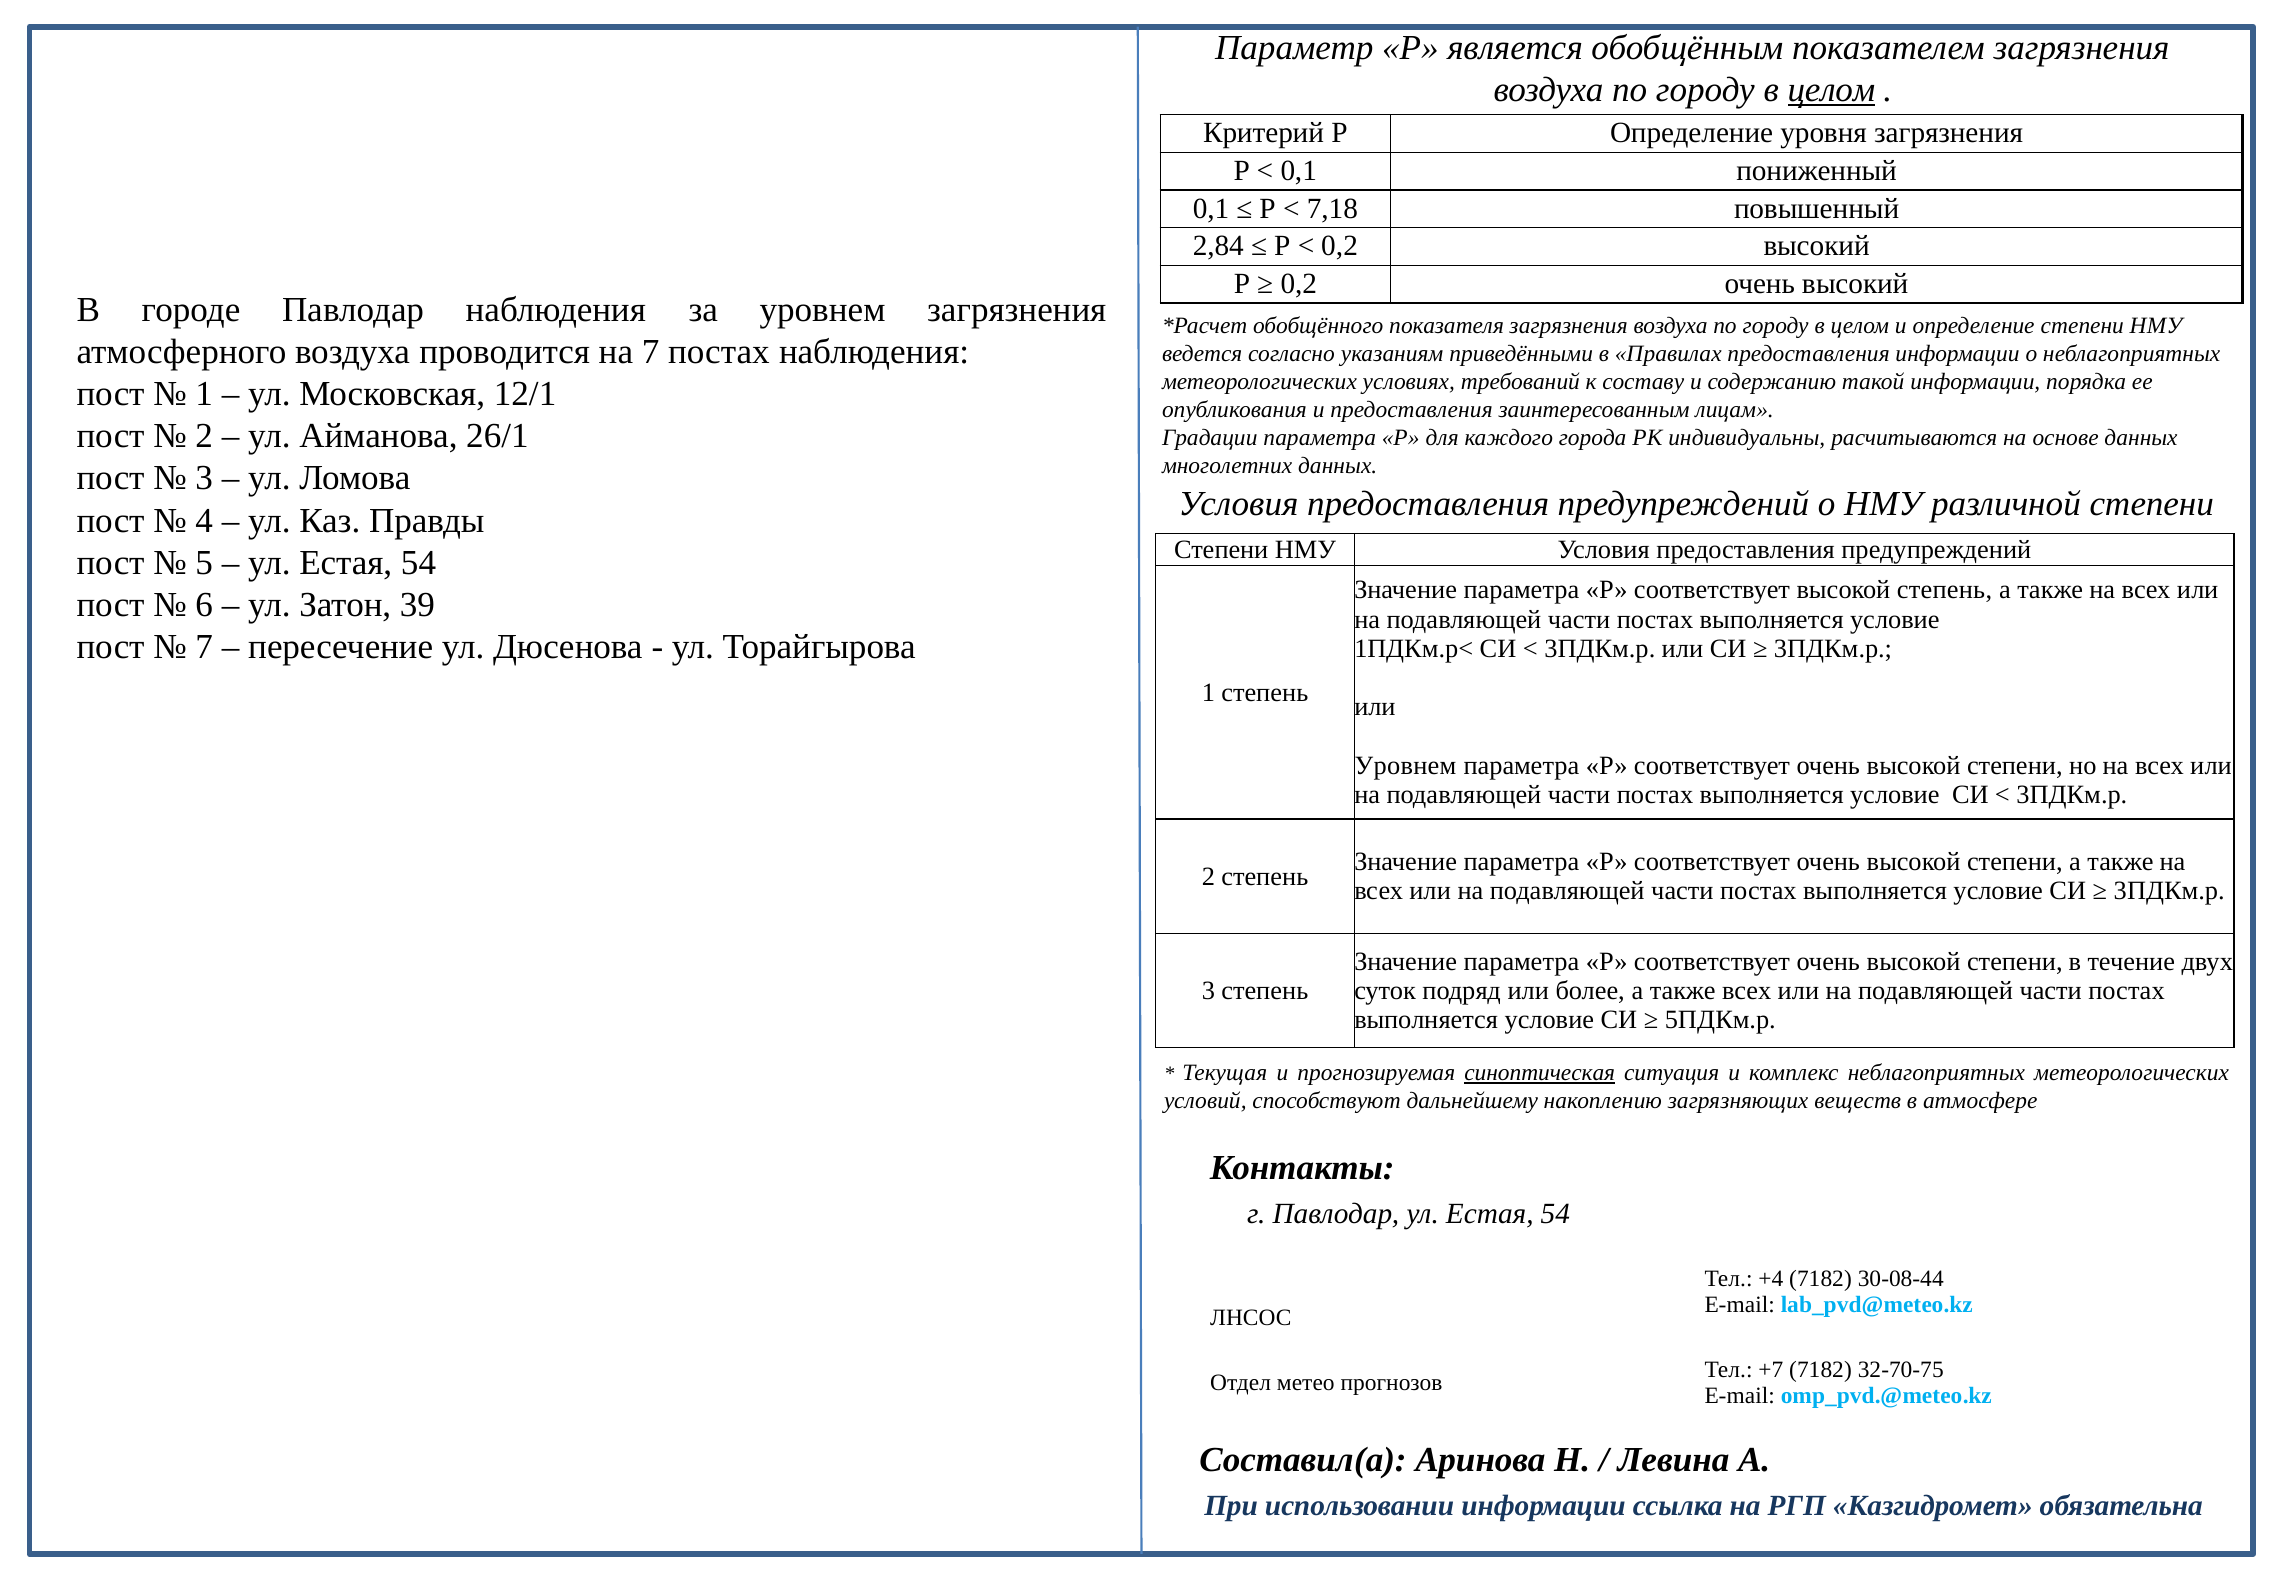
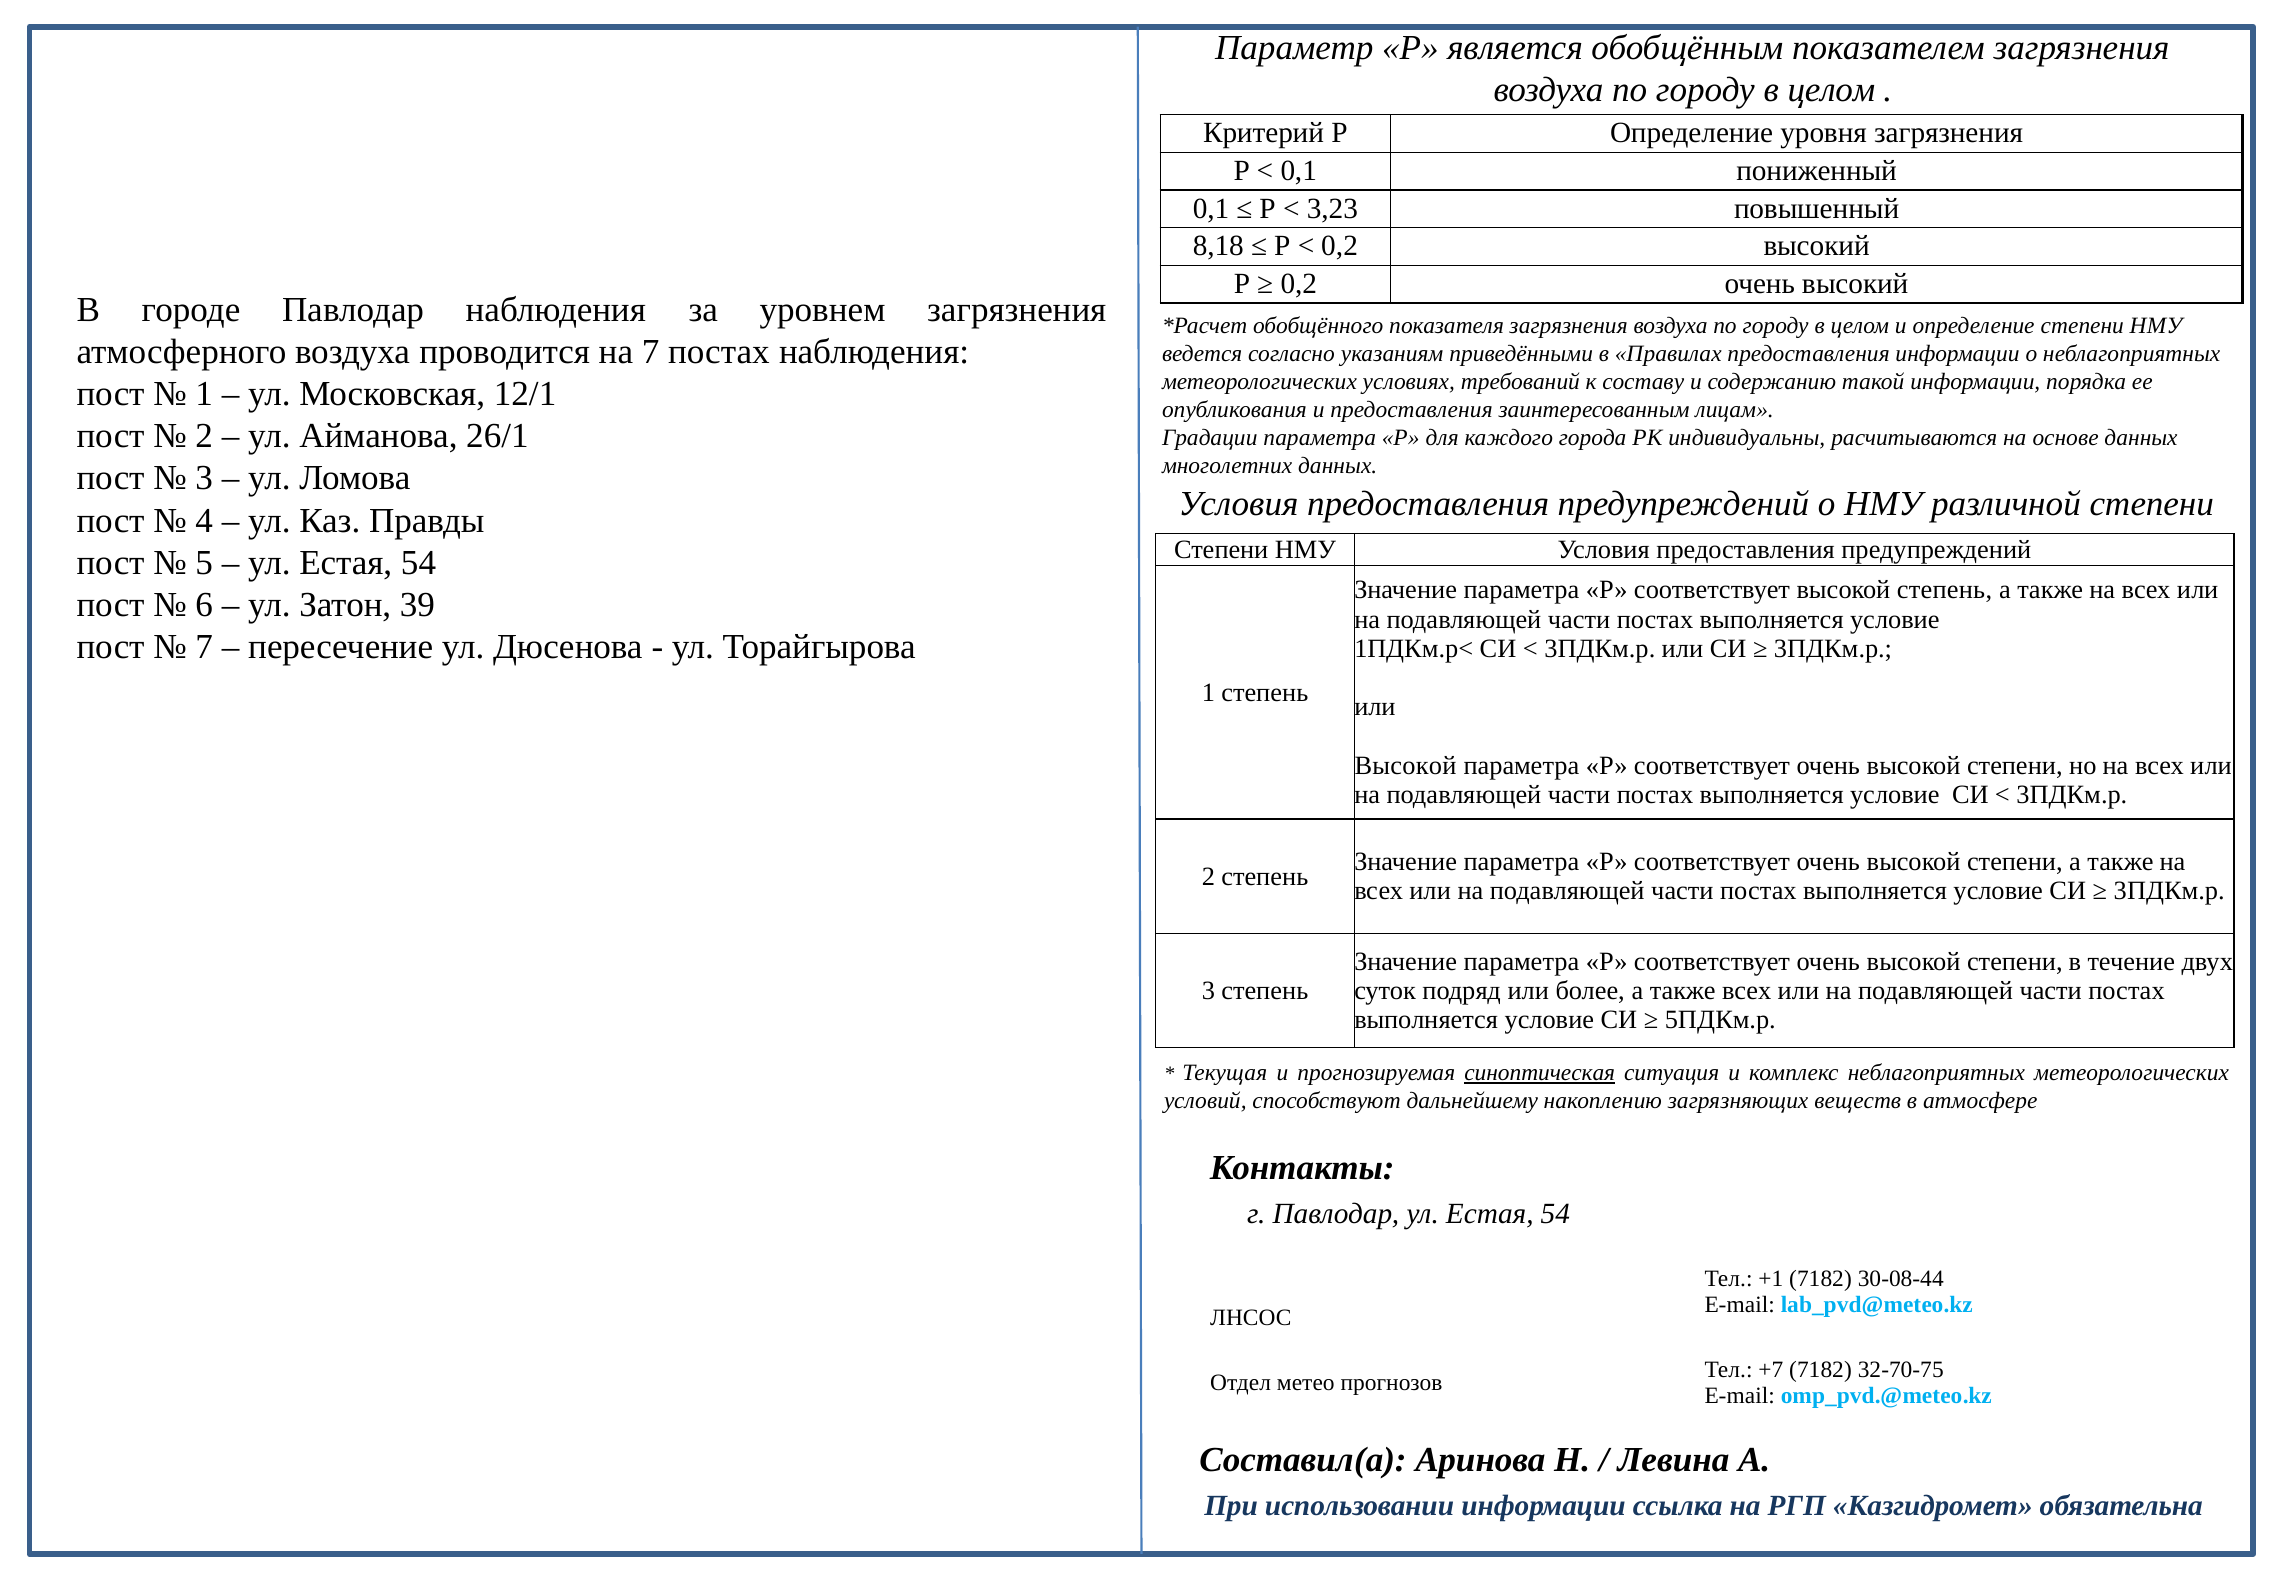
целом at (1831, 90) underline: present -> none
7,18: 7,18 -> 3,23
2,84: 2,84 -> 8,18
Уровнем at (1405, 765): Уровнем -> Высокой
+4: +4 -> +1
